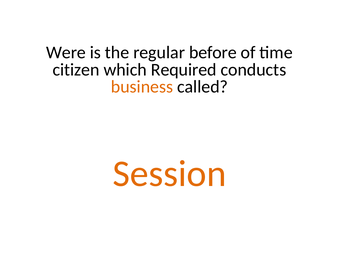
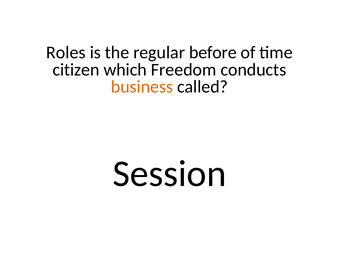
Were: Were -> Roles
Required: Required -> Freedom
Session colour: orange -> black
